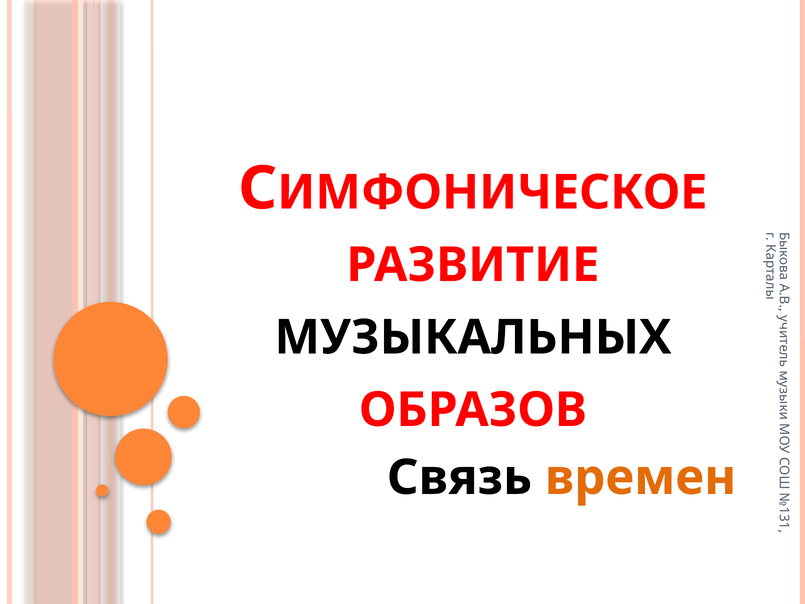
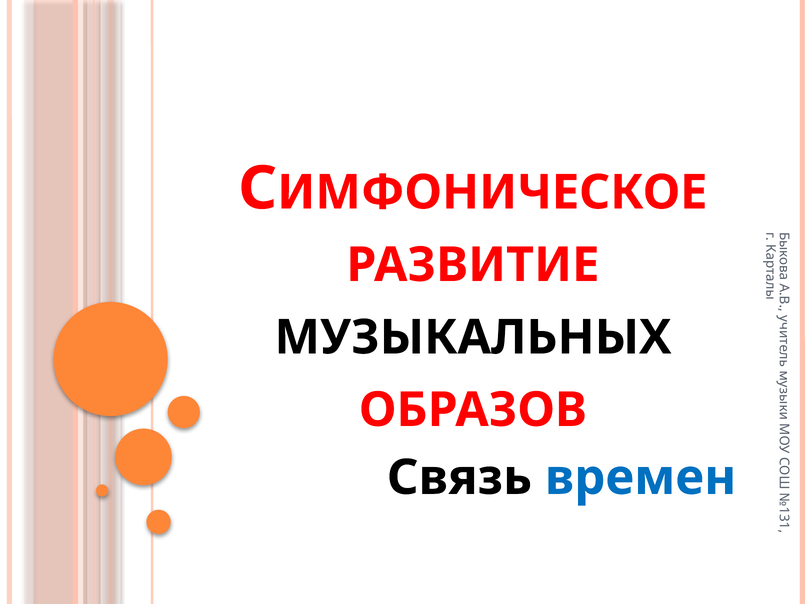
времен colour: orange -> blue
